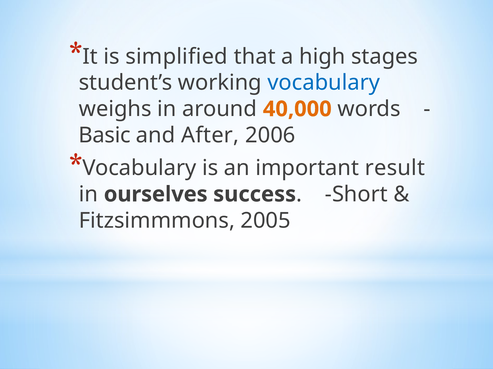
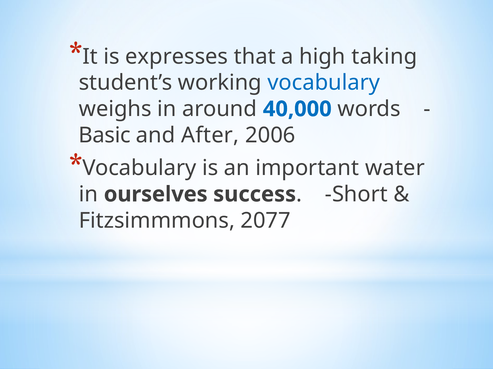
simplified: simplified -> expresses
stages: stages -> taking
40,000 colour: orange -> blue
result: result -> water
2005: 2005 -> 2077
